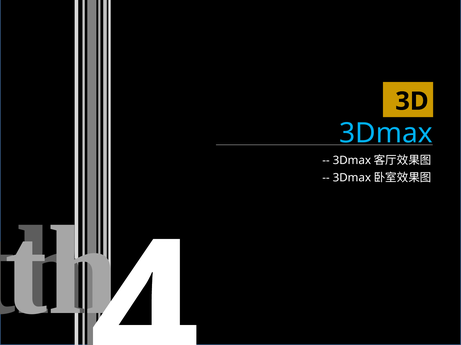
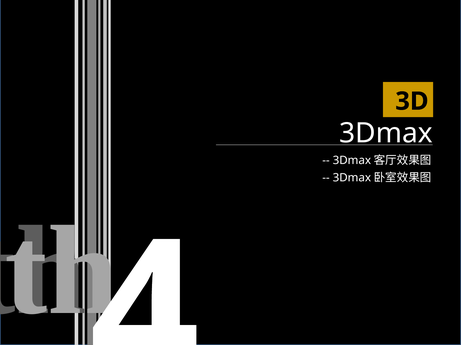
3Dmax colour: light blue -> white
